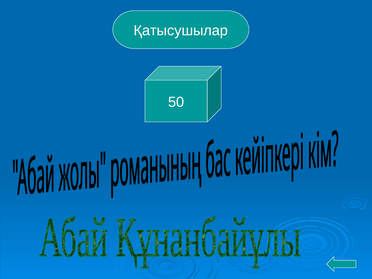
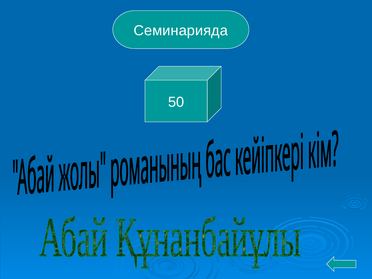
Қатысушылар: Қатысушылар -> Семинарияда
